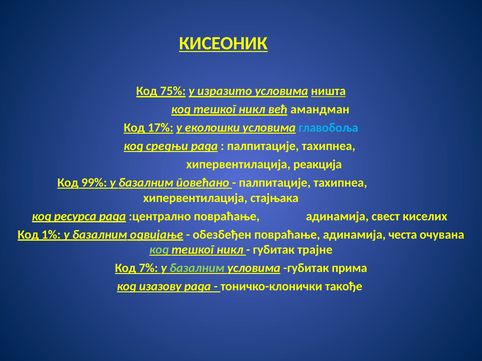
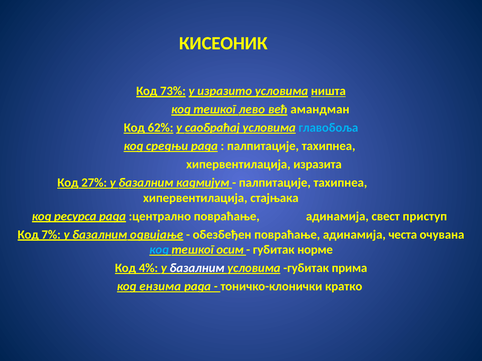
КИСЕОНИК underline: present -> none
75%: 75% -> 73%
никл at (252, 110): никл -> лево
17%: 17% -> 62%
еколошки: еколошки -> саобраћај
реакција: реакција -> изразита
99%: 99% -> 27%
повећано: повећано -> кадмијум
киселих: киселих -> приступ
1%: 1% -> 7%
код at (159, 250) colour: light green -> light blue
никл at (230, 250): никл -> осим
трајне: трајне -> норме
7%: 7% -> 4%
базалним at (197, 268) colour: light green -> white
изазову: изазову -> ензима
такође: такође -> кратко
